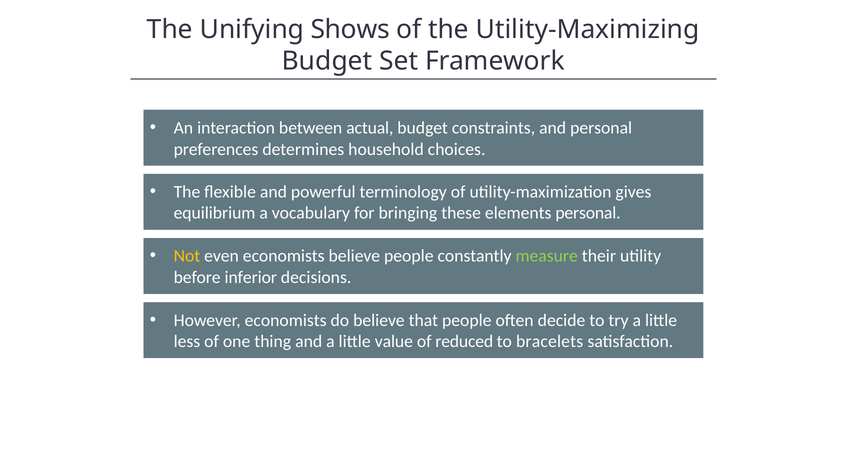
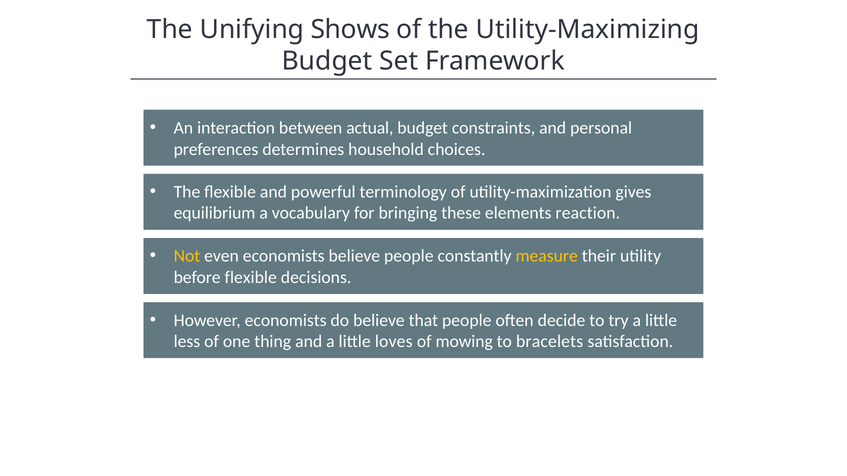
elements personal: personal -> reaction
measure colour: light green -> yellow
before inferior: inferior -> flexible
value: value -> loves
reduced: reduced -> mowing
